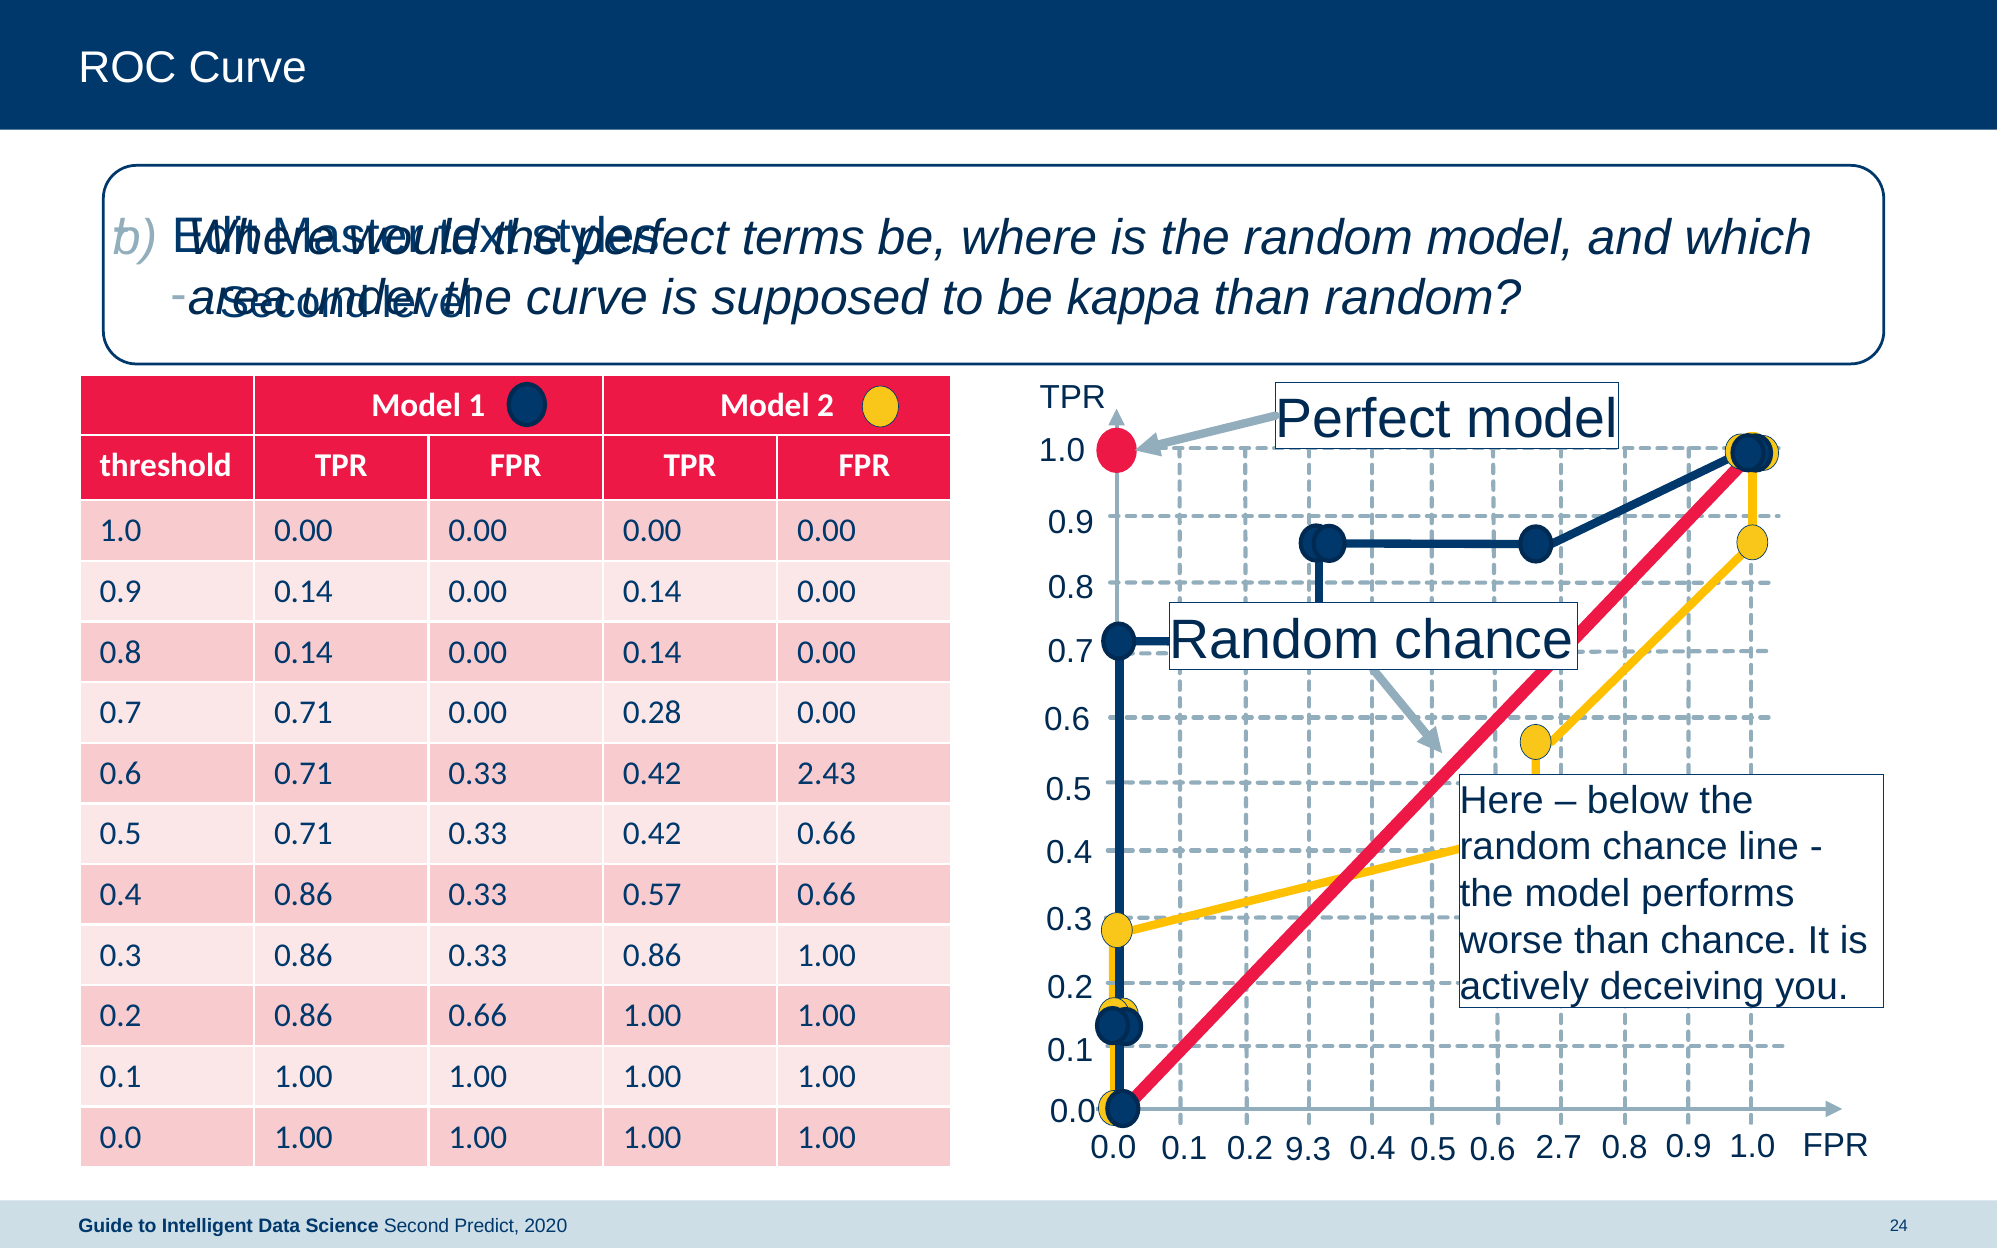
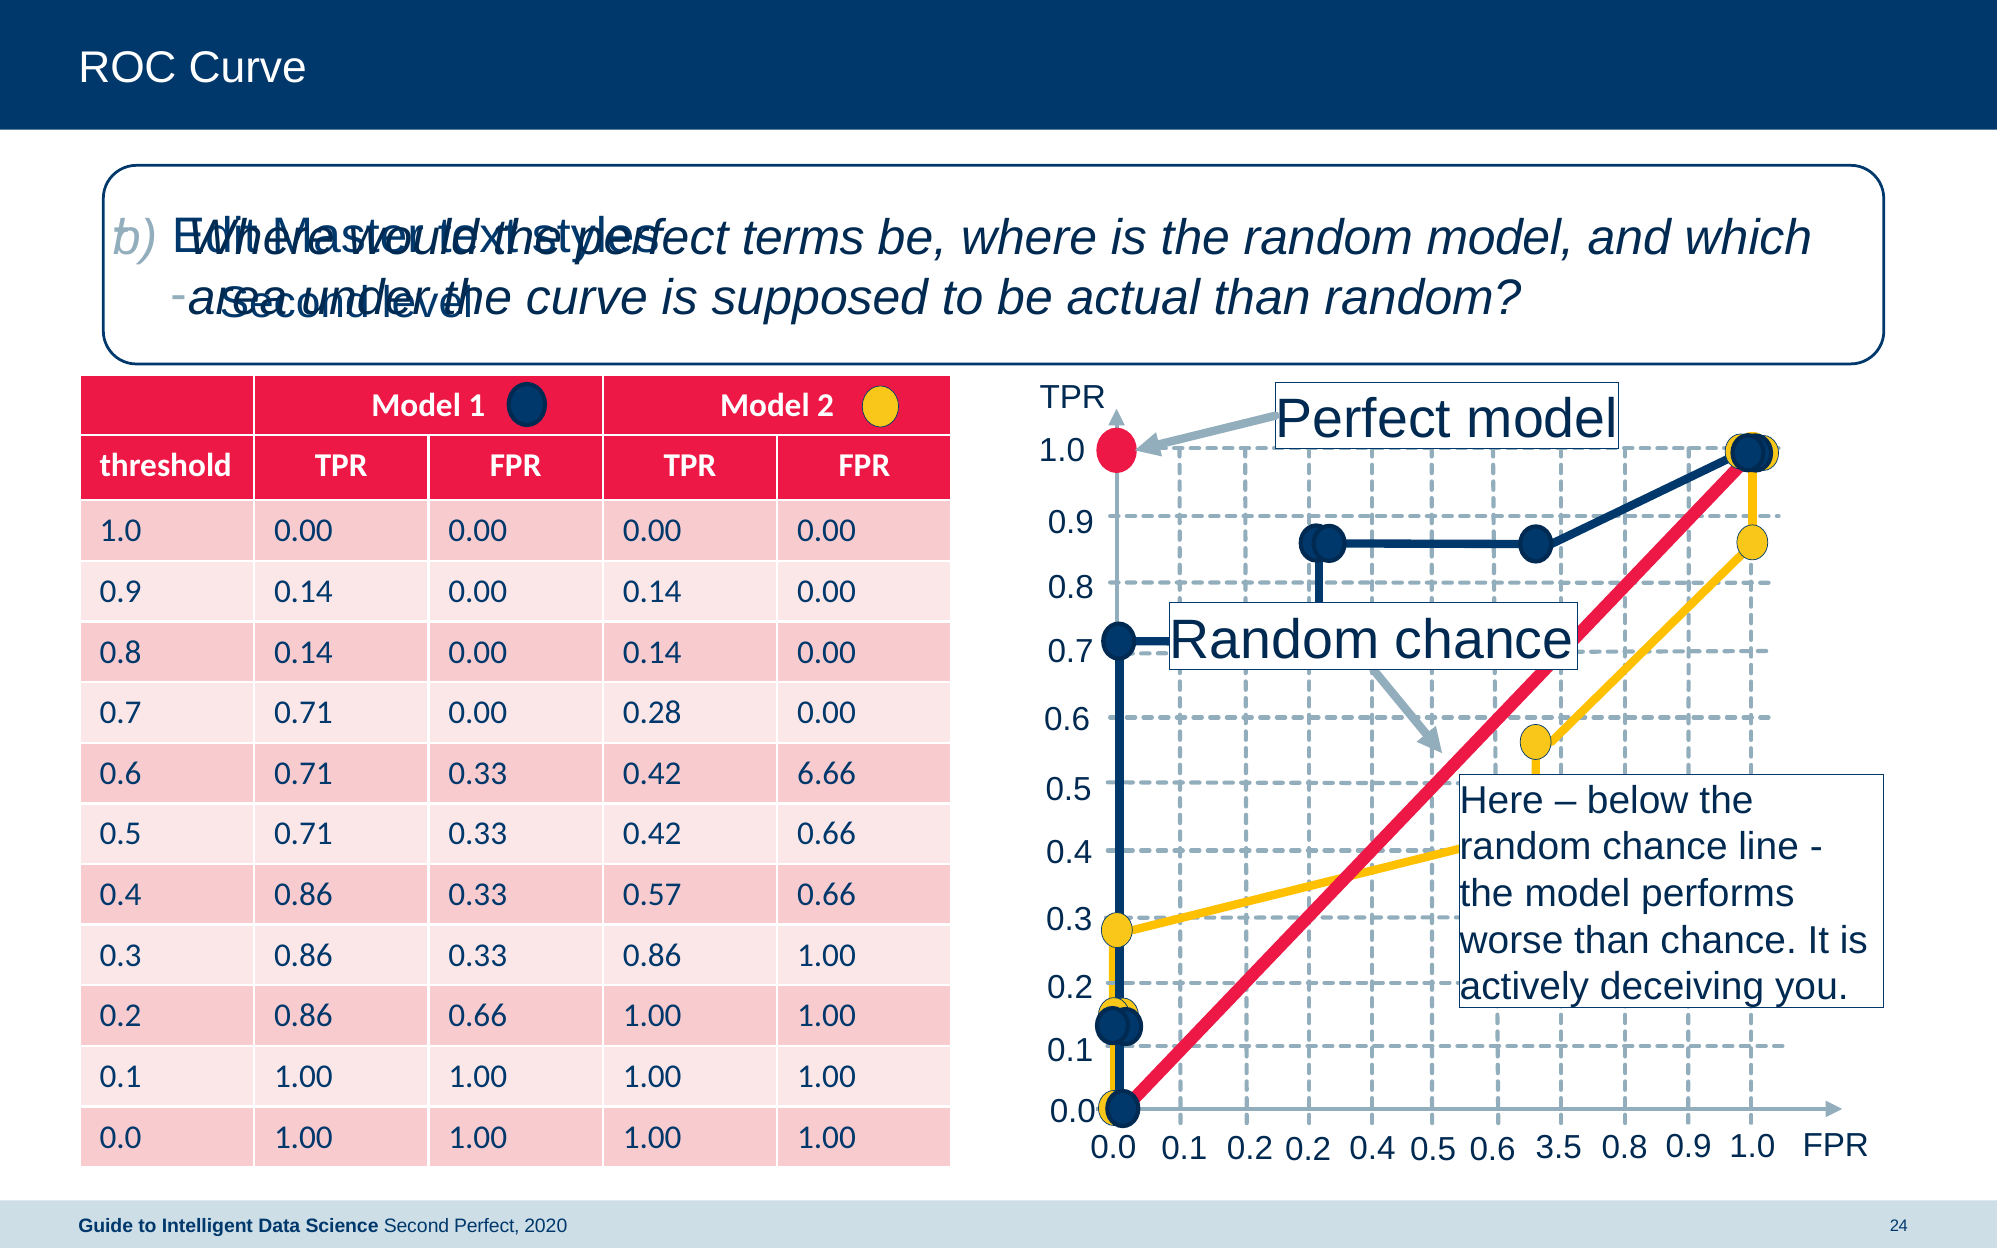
kappa: kappa -> actual
2.43: 2.43 -> 6.66
0.2 9.3: 9.3 -> 0.2
2.7: 2.7 -> 3.5
Second Predict: Predict -> Perfect
